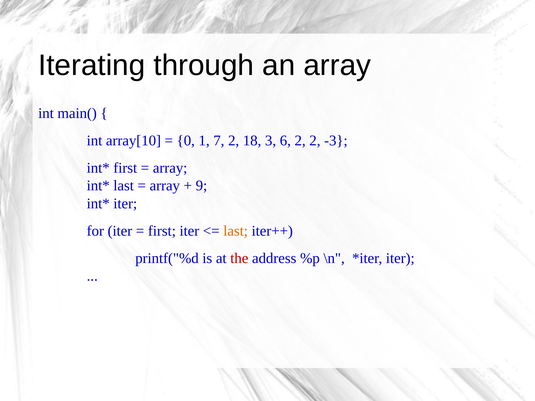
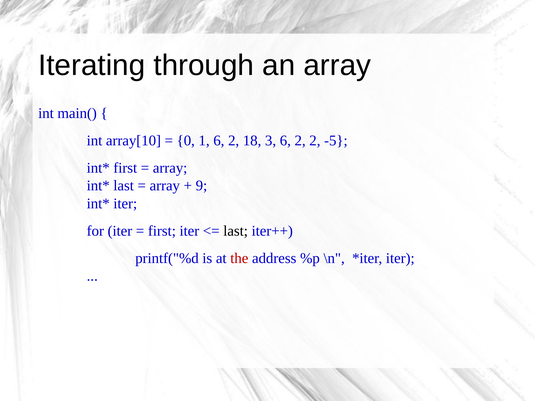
1 7: 7 -> 6
-3: -3 -> -5
last at (236, 231) colour: orange -> black
